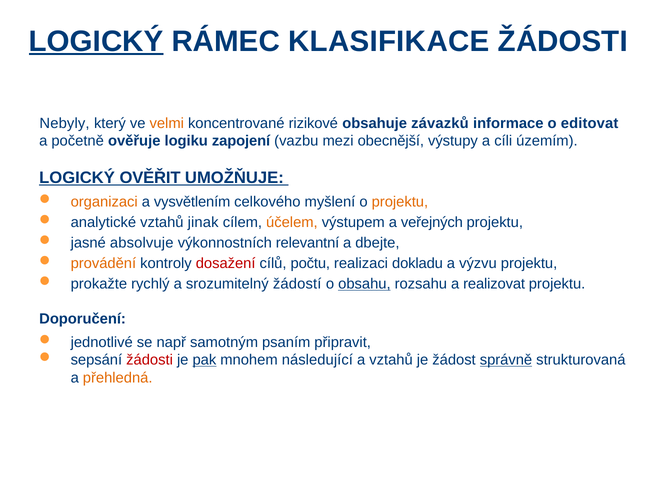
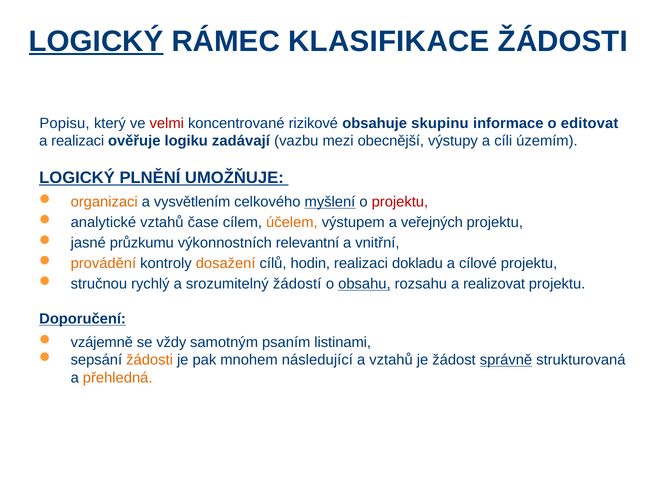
Nebyly: Nebyly -> Popisu
velmi colour: orange -> red
závazků: závazků -> skupinu
a početně: početně -> realizaci
zapojení: zapojení -> zadávají
OVĚŘIT: OVĚŘIT -> PLNĚNÍ
myšlení underline: none -> present
projektu at (400, 202) colour: orange -> red
jinak: jinak -> čase
absolvuje: absolvuje -> průzkumu
dbejte: dbejte -> vnitřní
dosažení colour: red -> orange
počtu: počtu -> hodin
výzvu: výzvu -> cílové
prokažte: prokažte -> stručnou
Doporučení underline: none -> present
jednotlivé: jednotlivé -> vzájemně
např: např -> vždy
připravit: připravit -> listinami
žádosti at (150, 360) colour: red -> orange
pak underline: present -> none
